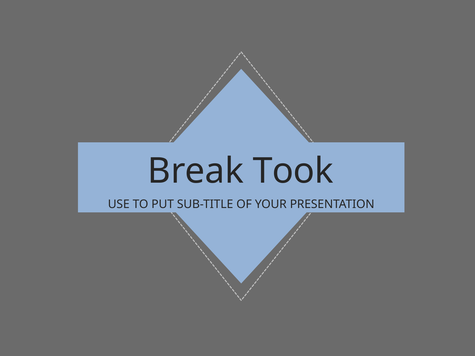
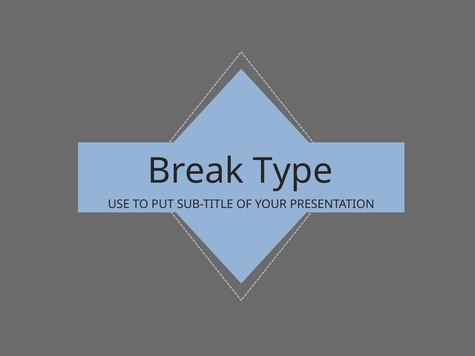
Took: Took -> Type
